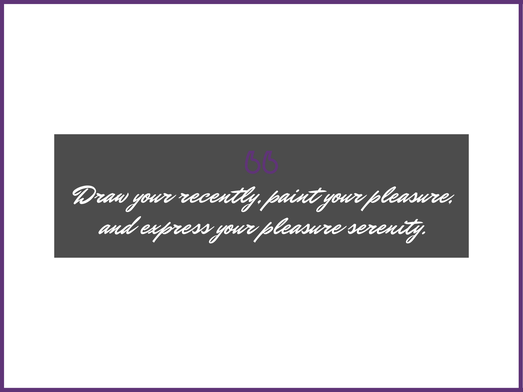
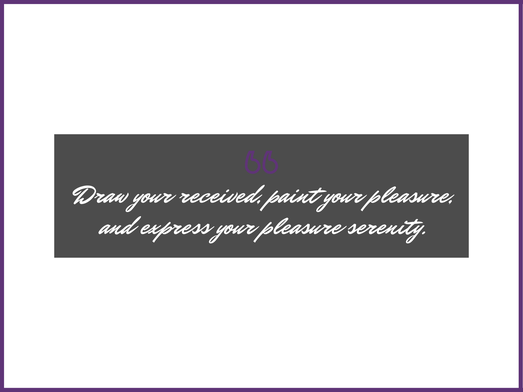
recently: recently -> received
